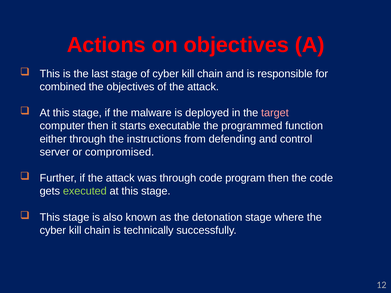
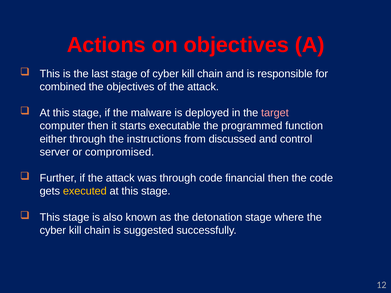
defending: defending -> discussed
program: program -> financial
executed colour: light green -> yellow
technically: technically -> suggested
